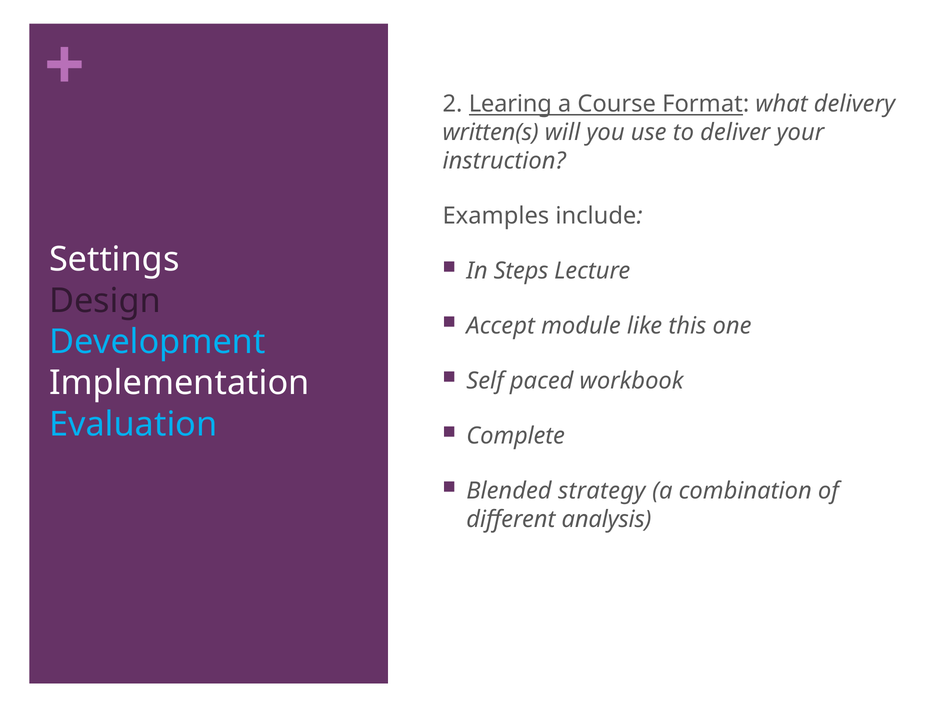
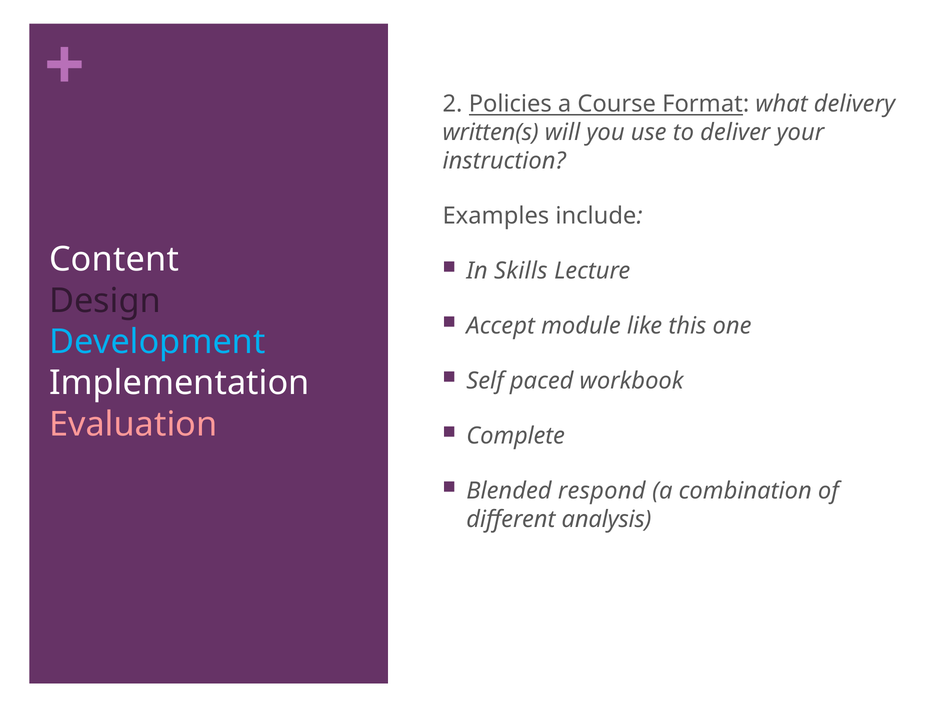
Learing: Learing -> Policies
Settings: Settings -> Content
Steps: Steps -> Skills
Evaluation colour: light blue -> pink
strategy: strategy -> respond
